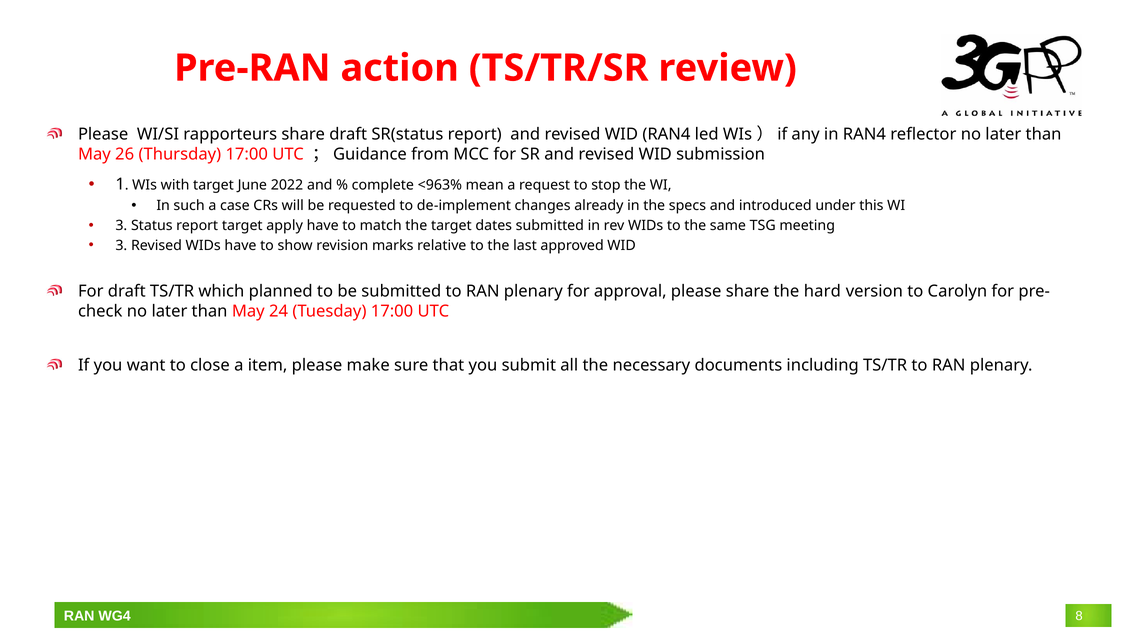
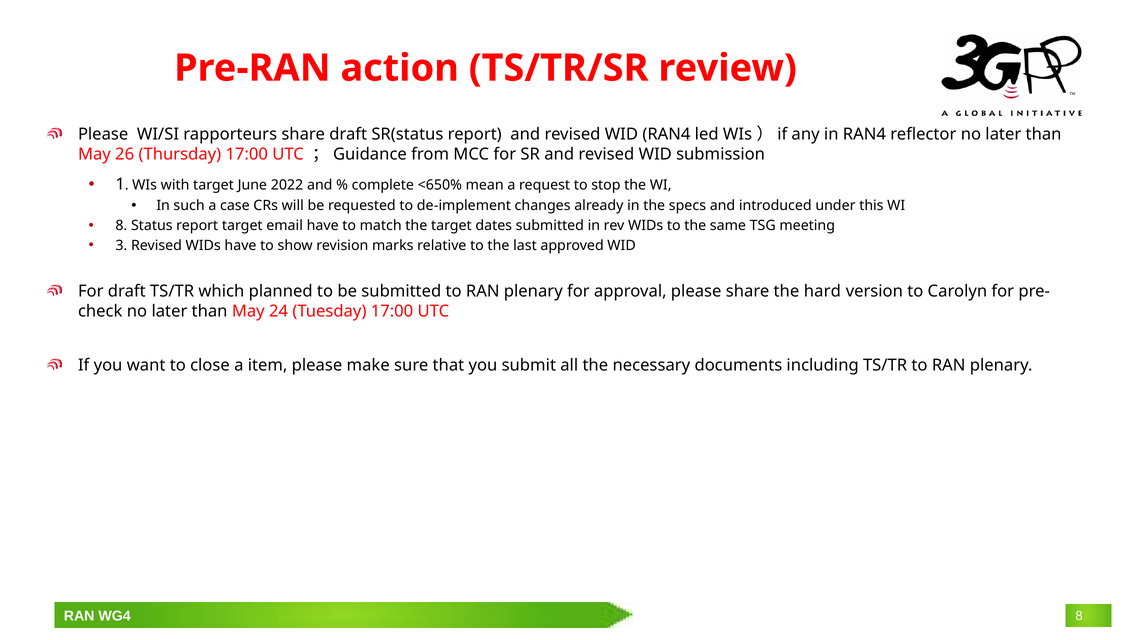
<963%: <963% -> <650%
3 at (121, 226): 3 -> 8
apply: apply -> email
